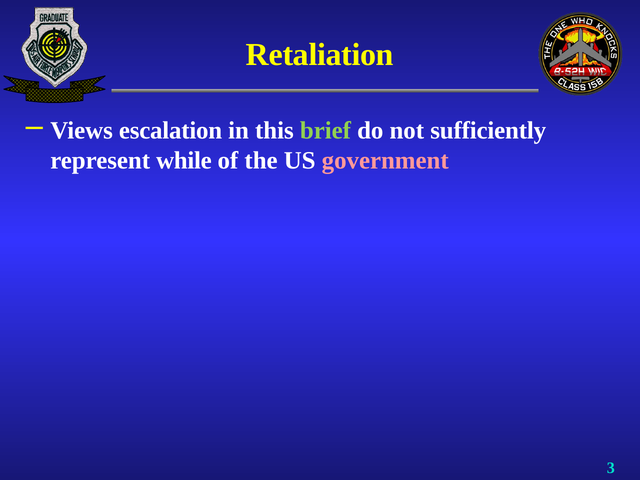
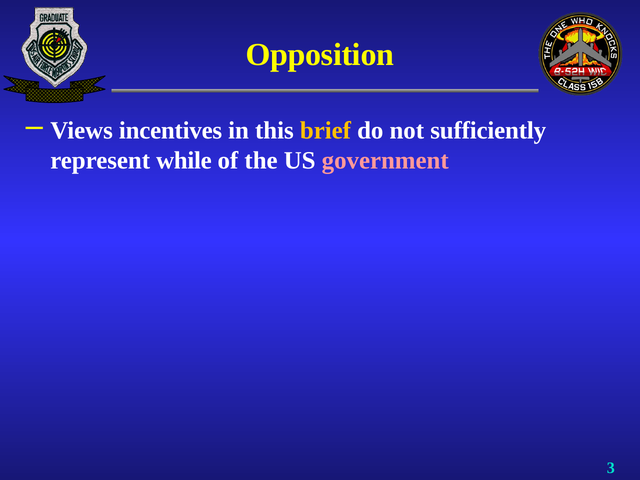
Retaliation: Retaliation -> Opposition
escalation: escalation -> incentives
brief colour: light green -> yellow
